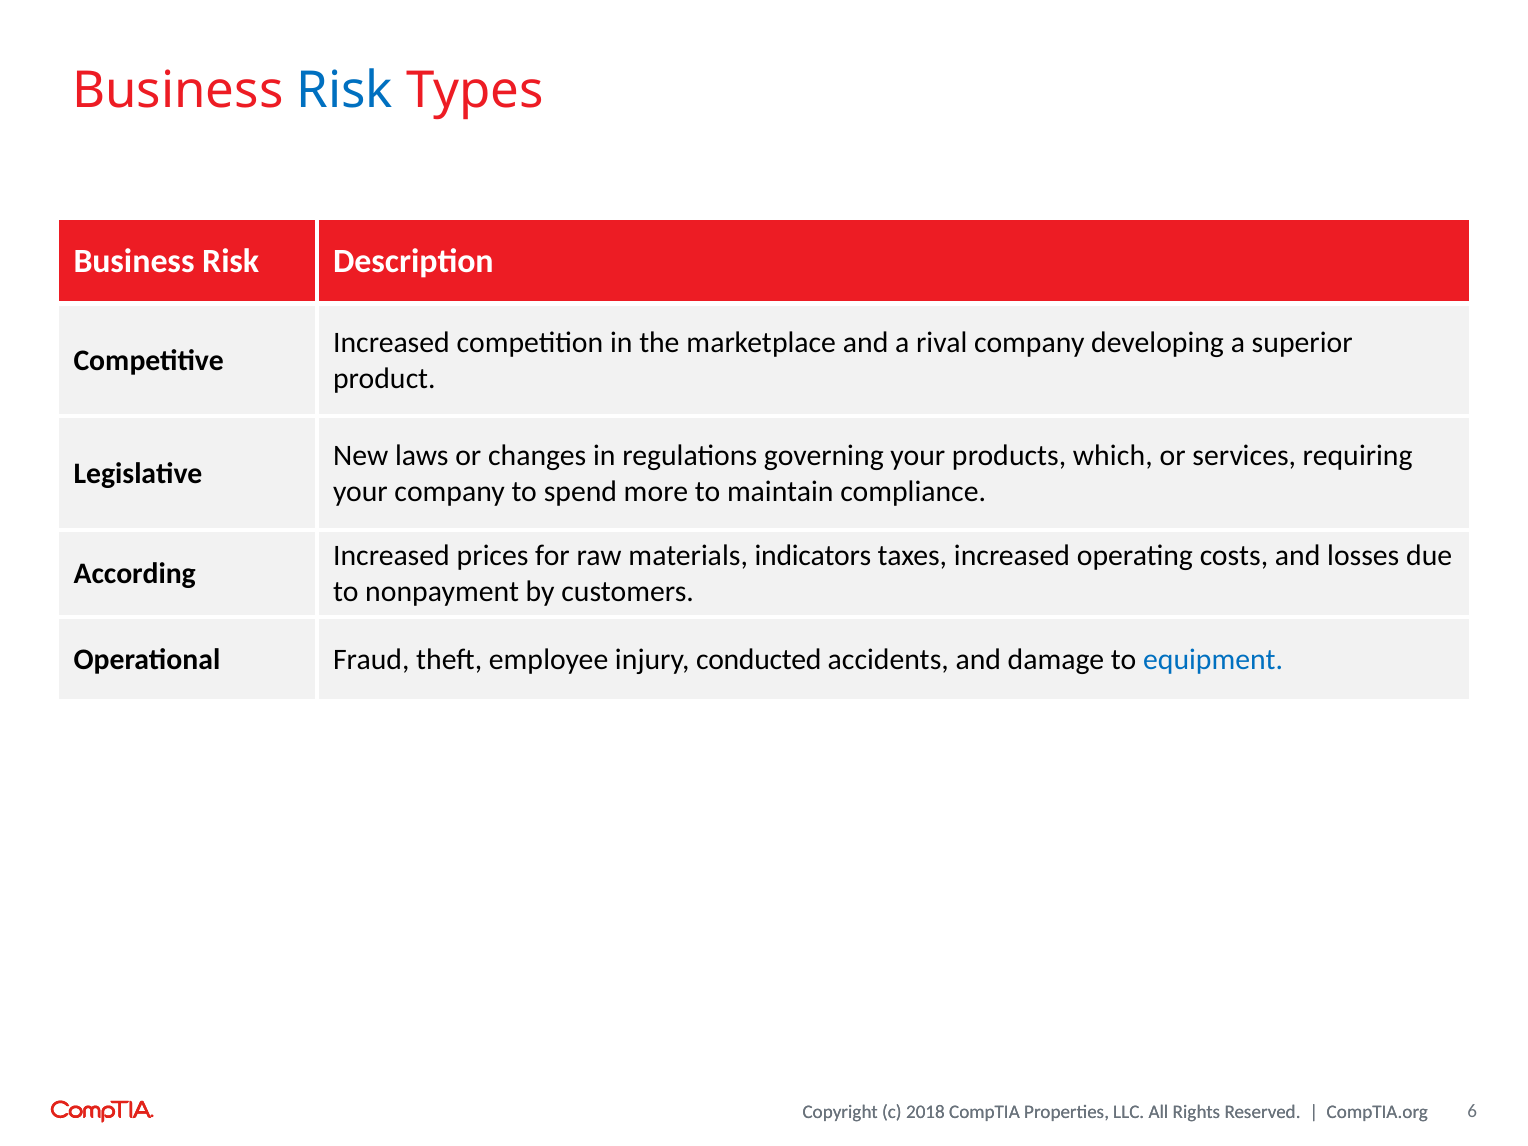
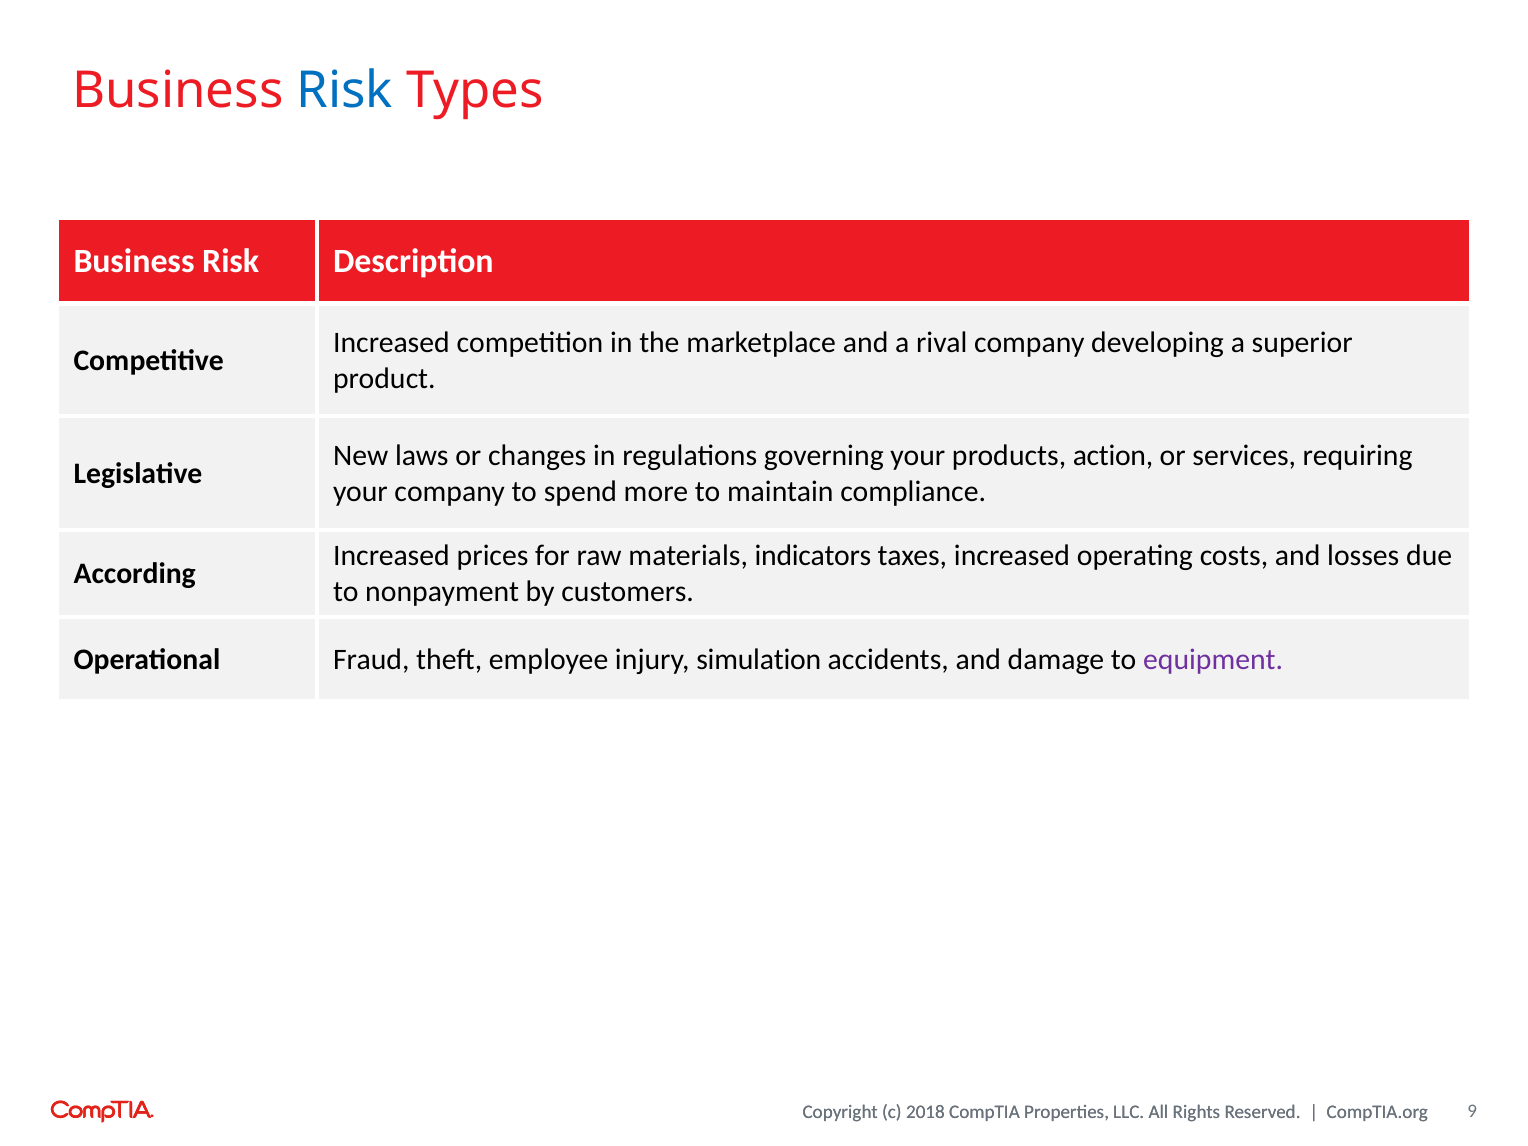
which: which -> action
conducted: conducted -> simulation
equipment colour: blue -> purple
6: 6 -> 9
